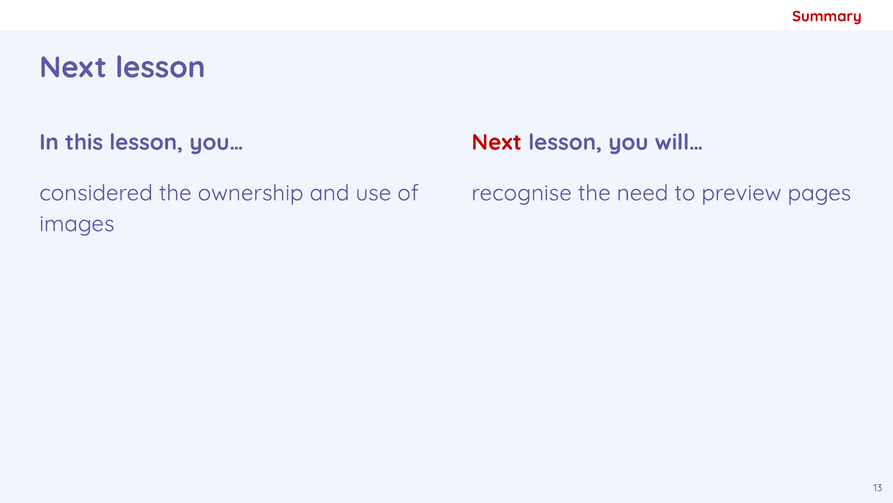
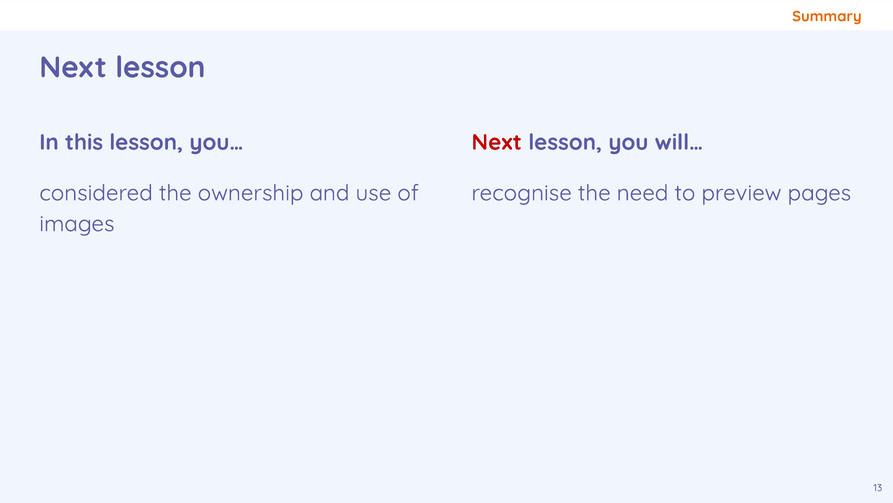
Summary colour: red -> orange
